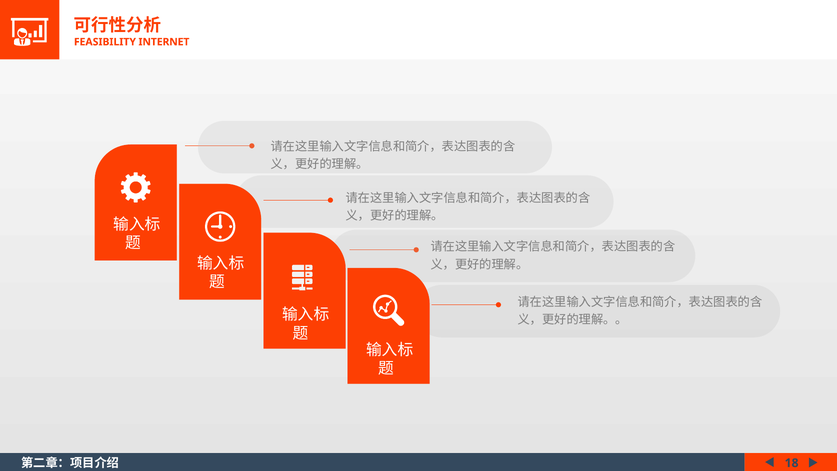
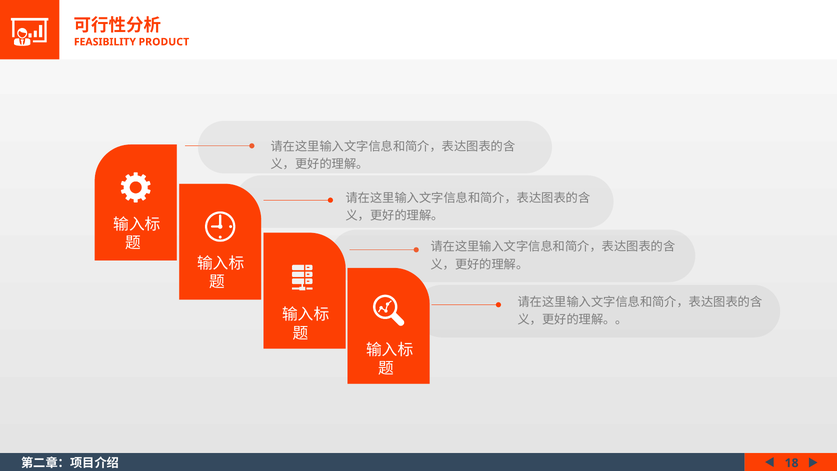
INTERNET: INTERNET -> PRODUCT
